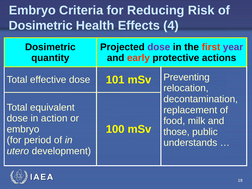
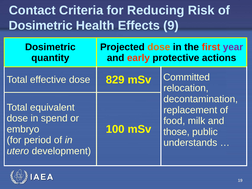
Embryo at (32, 10): Embryo -> Contact
4: 4 -> 9
dose at (159, 47) colour: purple -> orange
101: 101 -> 829
Preventing: Preventing -> Committed
action: action -> spend
